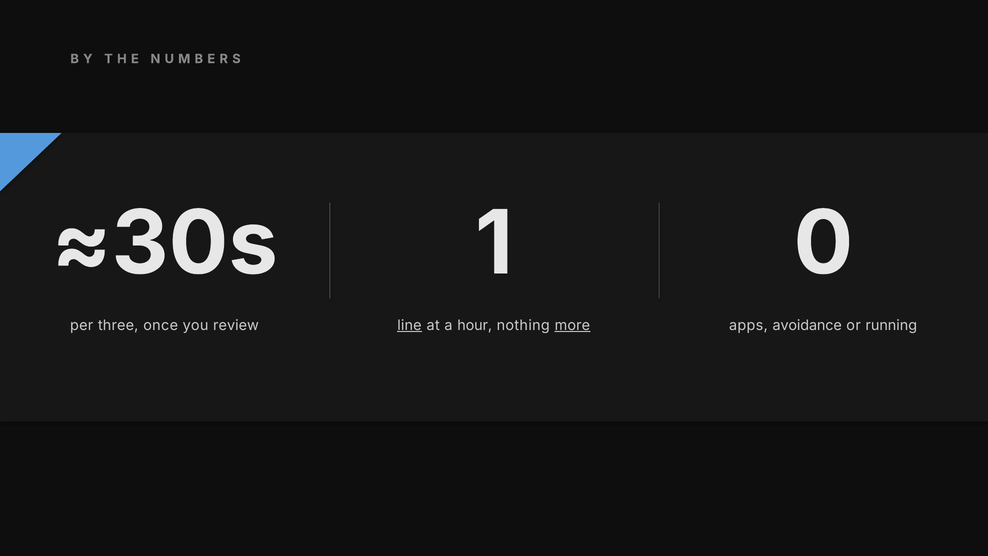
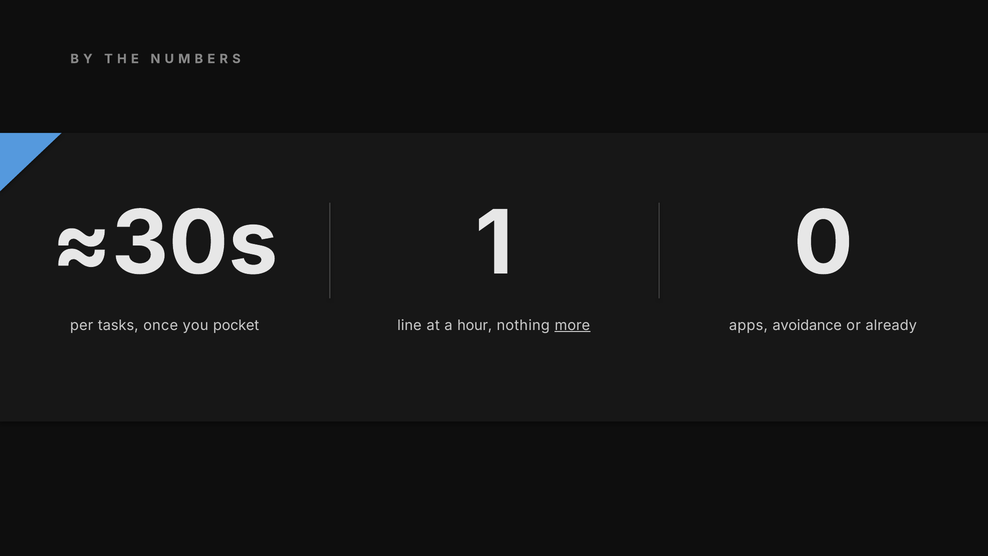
three: three -> tasks
review: review -> pocket
line underline: present -> none
running: running -> already
